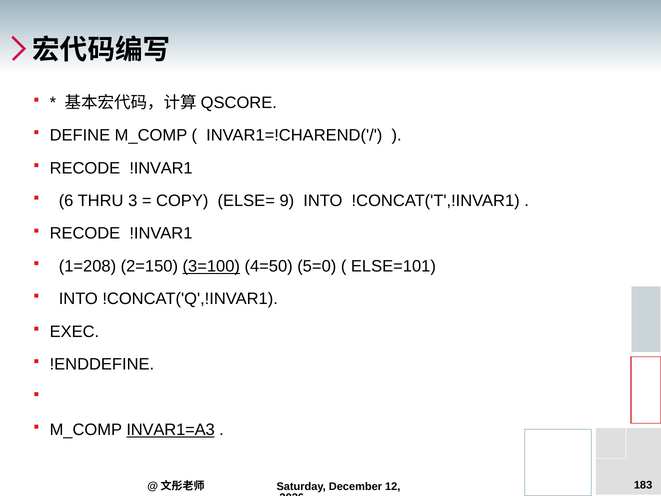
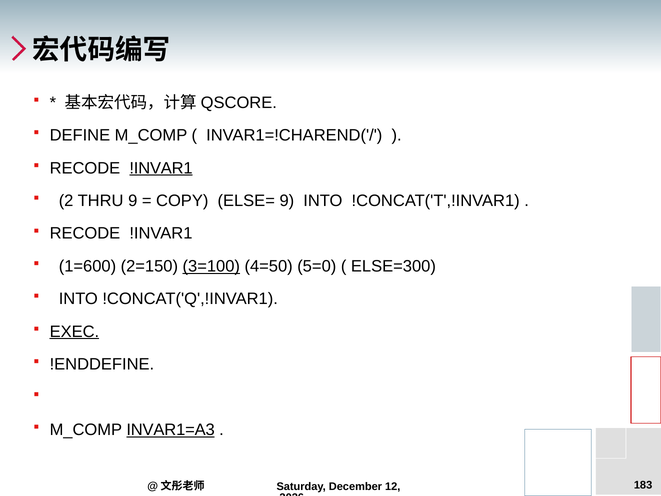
!INVAR1 at (161, 168) underline: none -> present
6: 6 -> 2
THRU 3: 3 -> 9
1=208: 1=208 -> 1=600
ELSE=101: ELSE=101 -> ELSE=300
EXEC underline: none -> present
